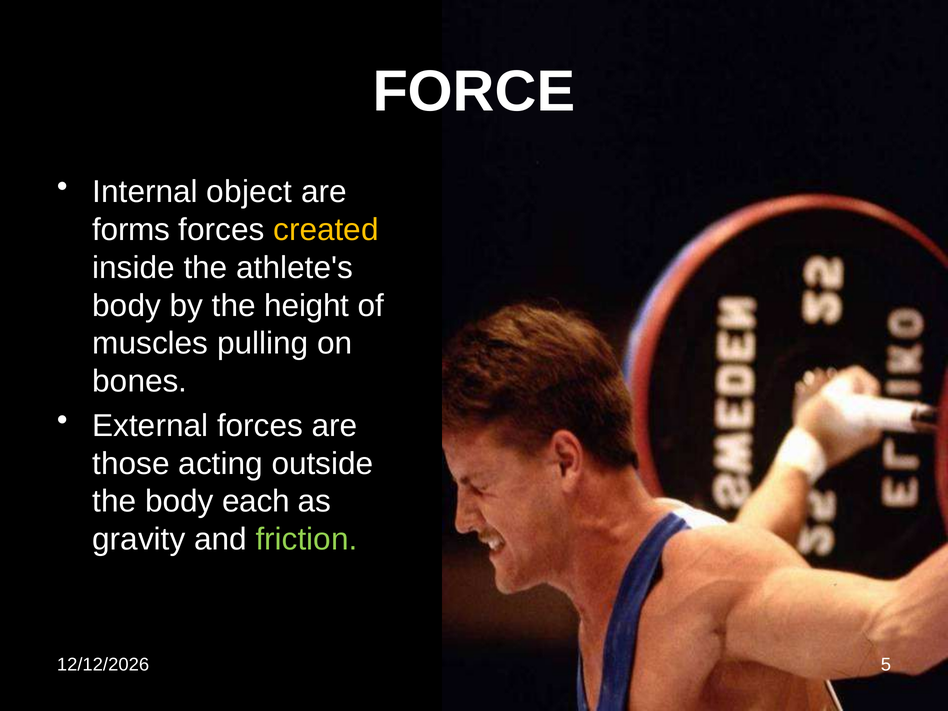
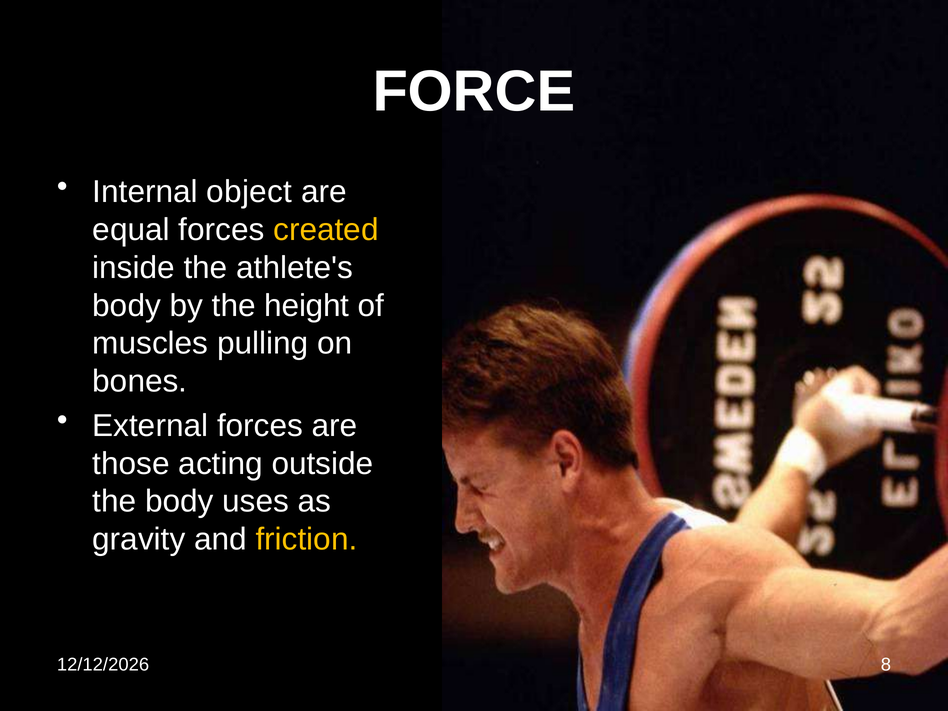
forms: forms -> equal
each: each -> uses
friction colour: light green -> yellow
5: 5 -> 8
